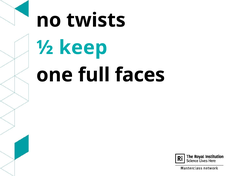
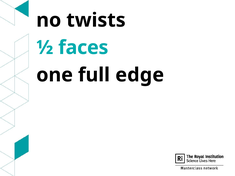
keep: keep -> faces
faces: faces -> edge
